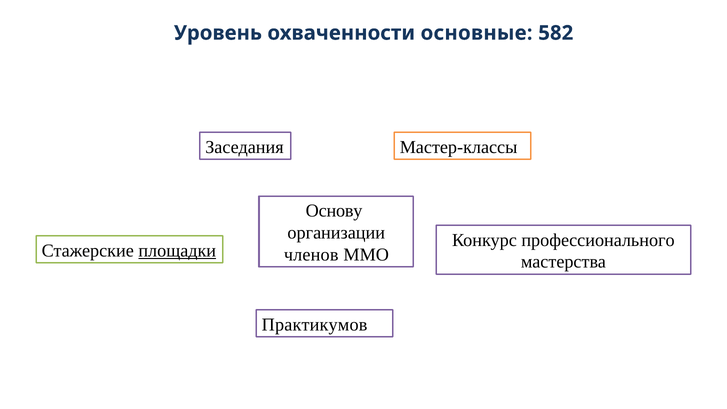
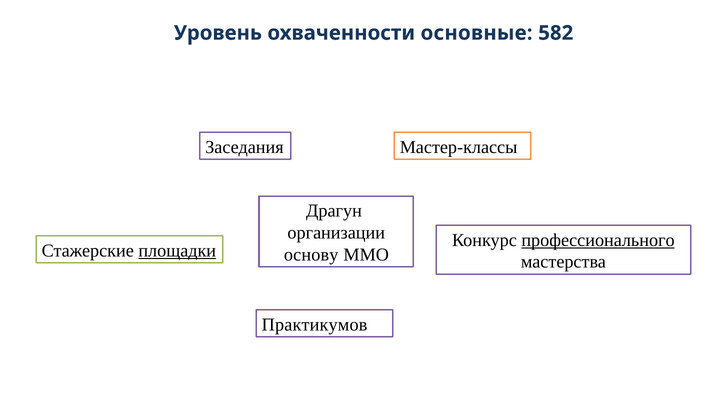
Основу: Основу -> Драгун
профессионального underline: none -> present
членов: членов -> основу
